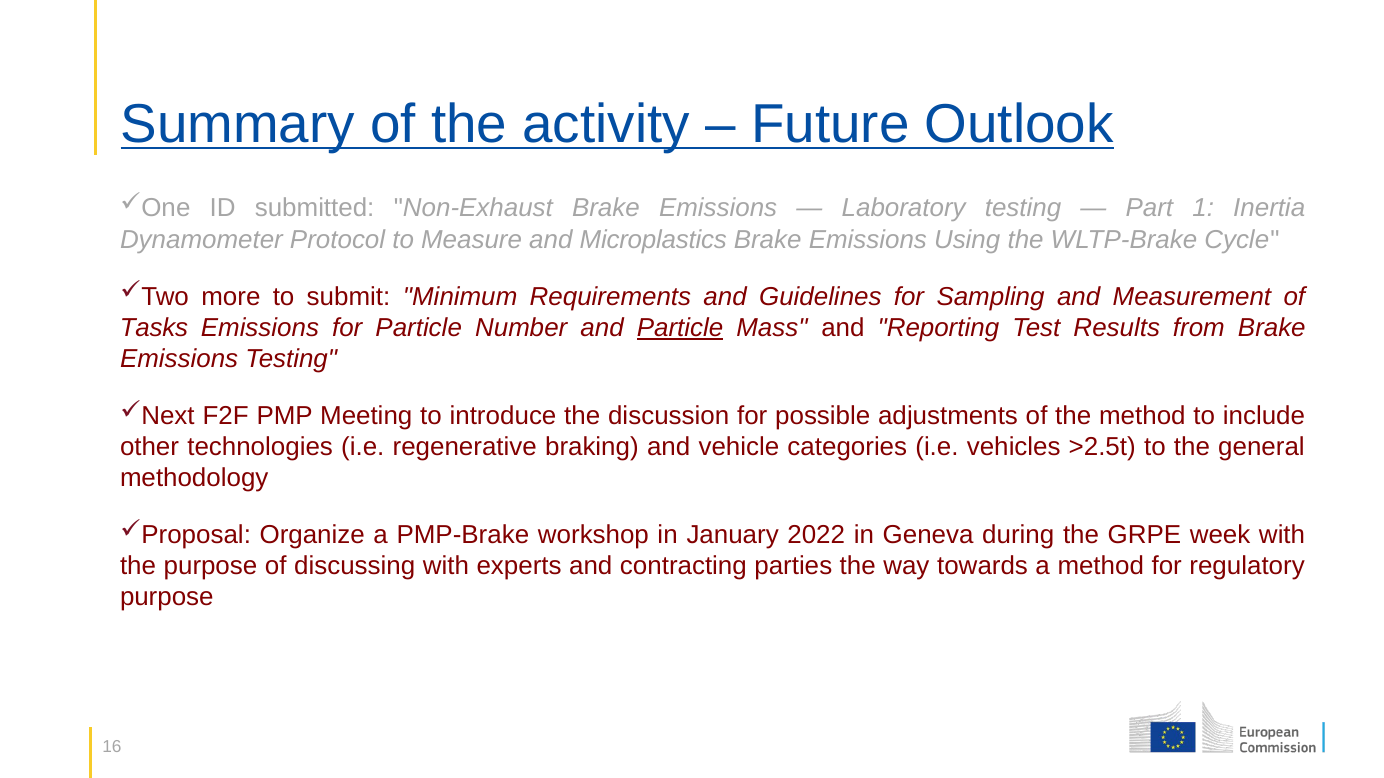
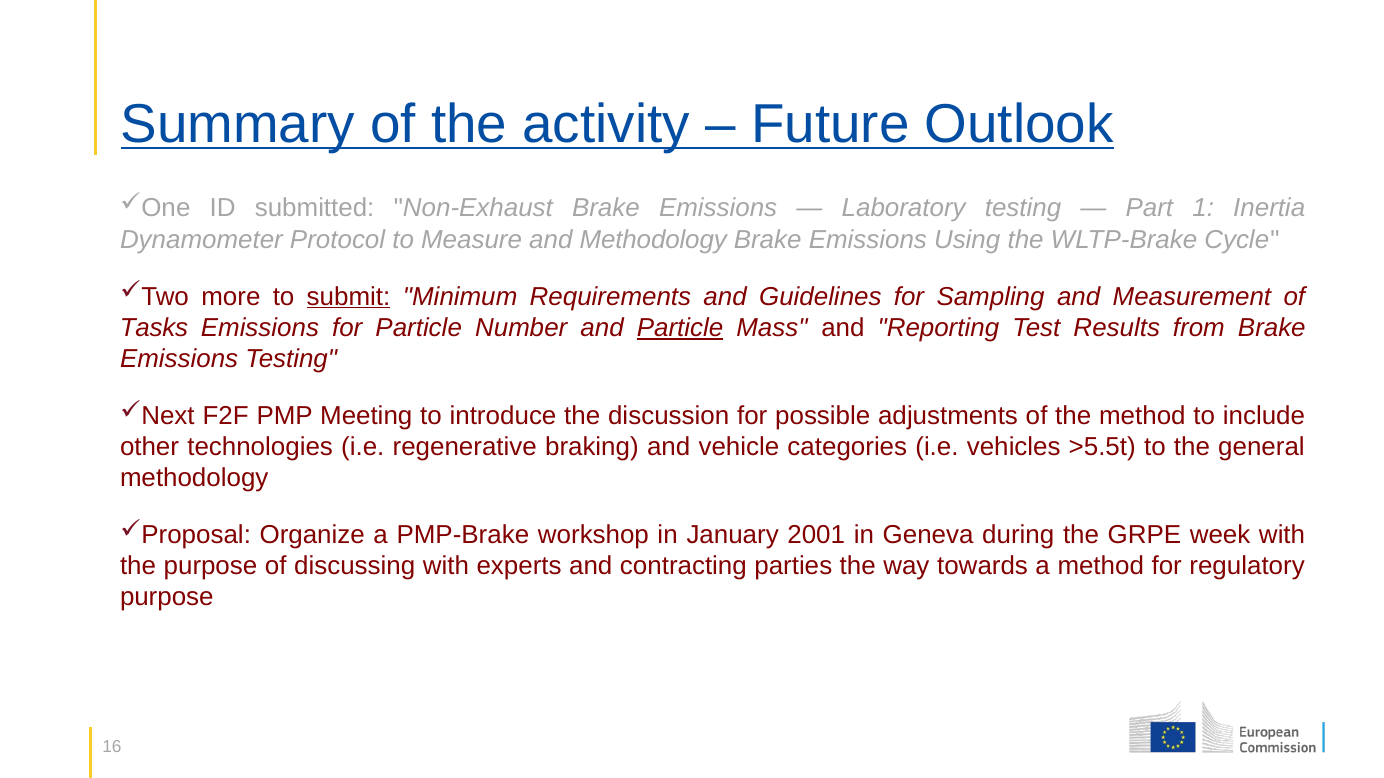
and Microplastics: Microplastics -> Methodology
submit underline: none -> present
>2.5t: >2.5t -> >5.5t
2022: 2022 -> 2001
